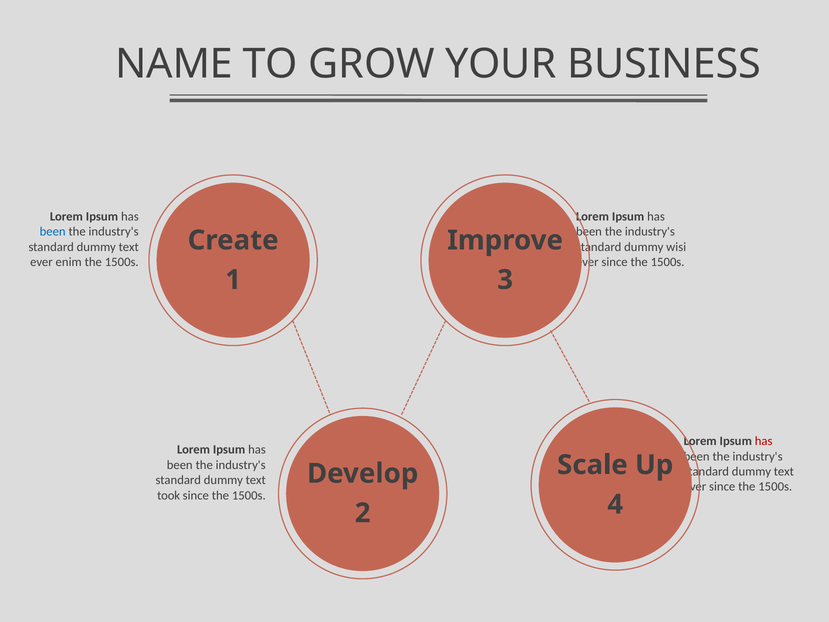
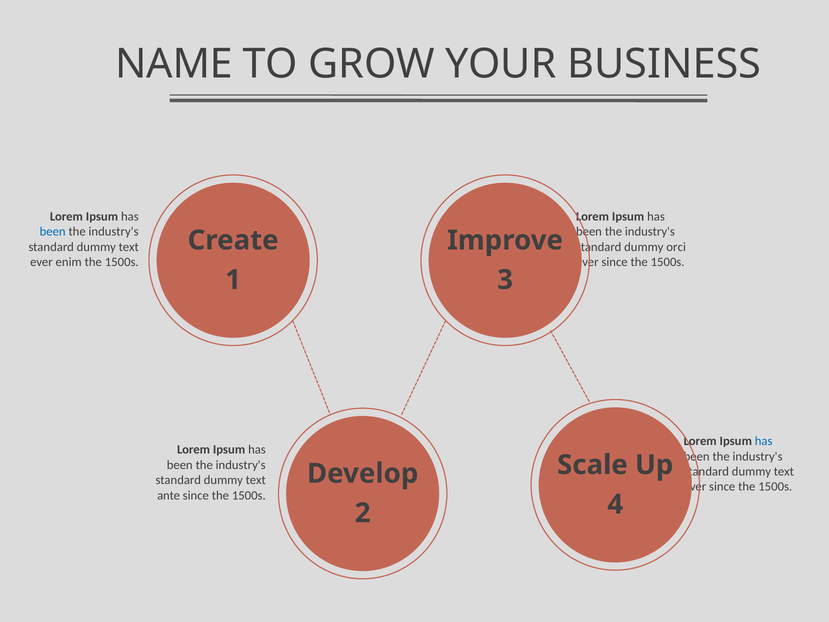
wisi: wisi -> orci
has at (764, 441) colour: red -> blue
took: took -> ante
